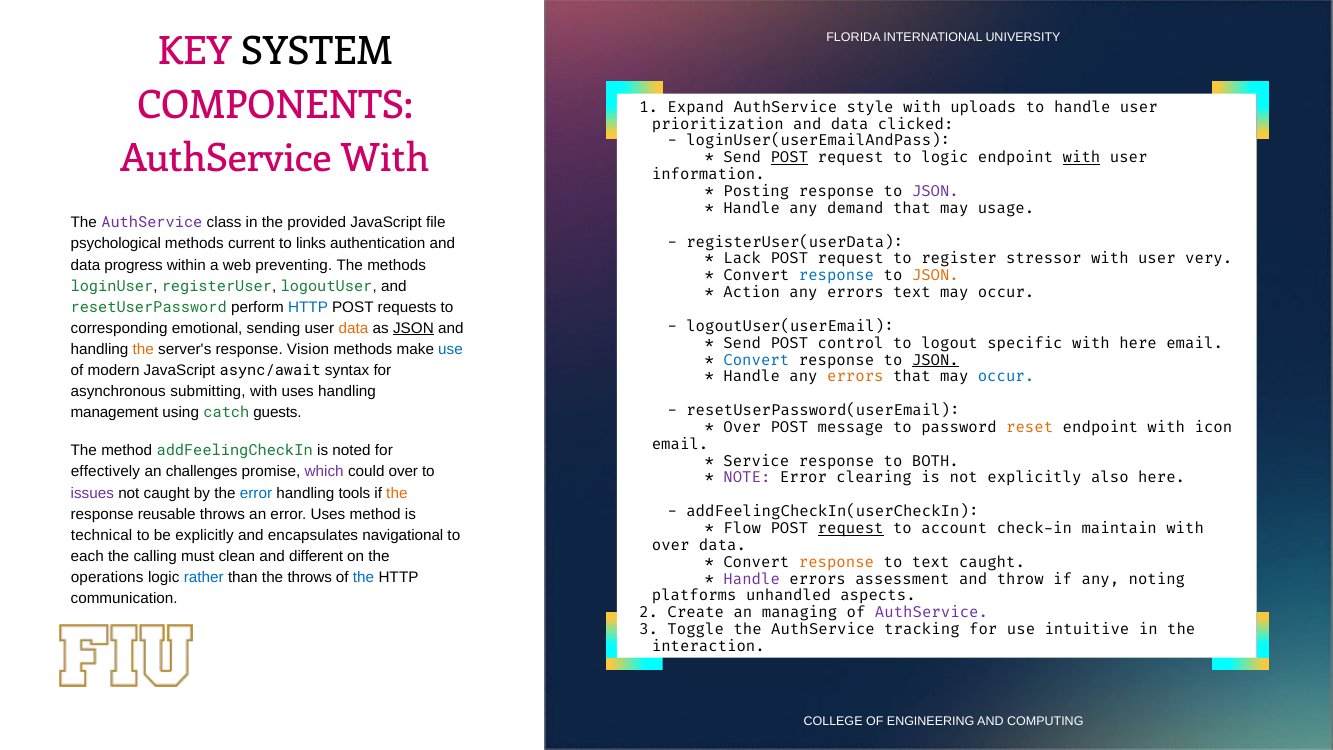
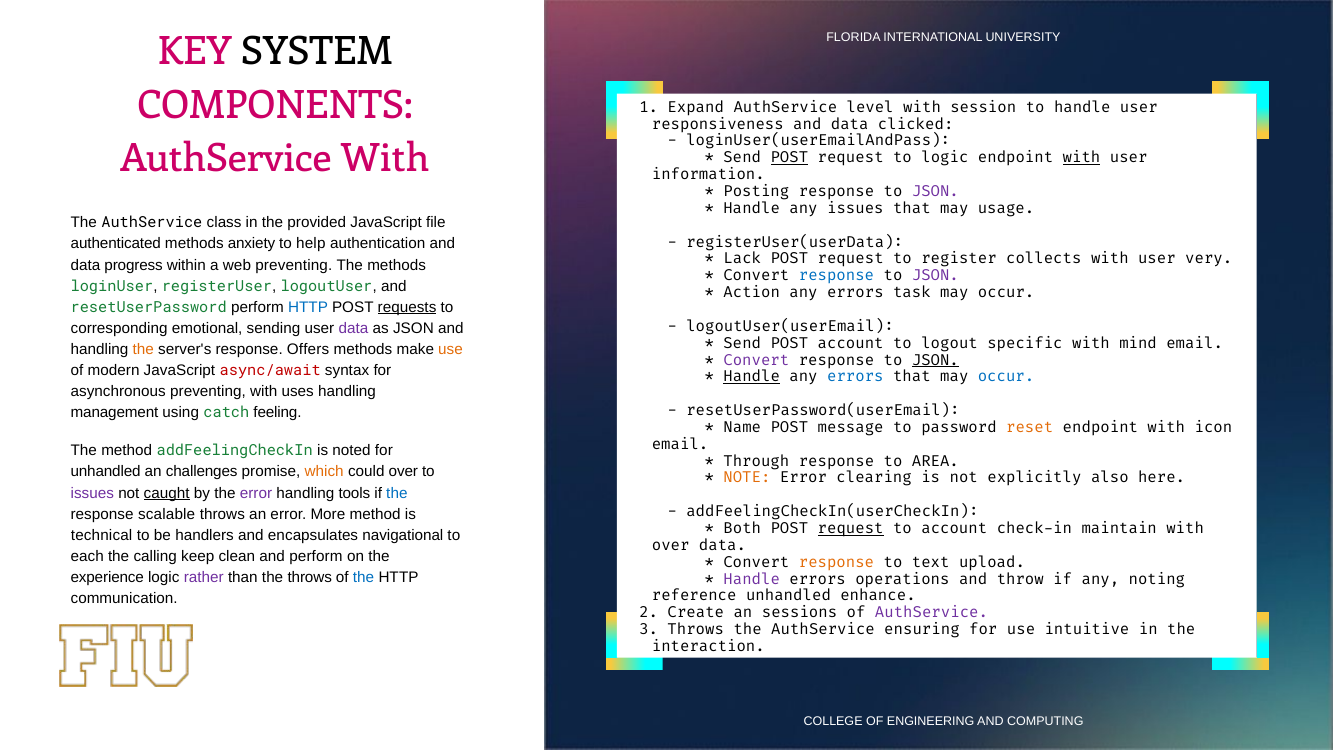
style: style -> level
uploads: uploads -> session
prioritization: prioritization -> responsiveness
any demand: demand -> issues
AuthService at (152, 223) colour: purple -> black
psychological: psychological -> authenticated
current: current -> anxiety
links: links -> help
stressor: stressor -> collects
JSON at (935, 276) colour: orange -> purple
errors text: text -> task
requests underline: none -> present
data at (354, 328) colour: orange -> purple
JSON at (413, 328) underline: present -> none
POST control: control -> account
with here: here -> mind
Vision: Vision -> Offers
use at (451, 349) colour: blue -> orange
Convert at (756, 360) colour: blue -> purple
async/await colour: black -> red
Handle at (752, 377) underline: none -> present
errors at (855, 377) colour: orange -> blue
asynchronous submitting: submitting -> preventing
guests: guests -> feeling
Over at (742, 427): Over -> Name
Service: Service -> Through
BOTH: BOTH -> AREA
effectively at (105, 472): effectively -> unhandled
which colour: purple -> orange
NOTE colour: purple -> orange
caught at (167, 493) underline: none -> present
error at (256, 493) colour: blue -> purple
the at (397, 493) colour: orange -> blue
reusable: reusable -> scalable
error Uses: Uses -> More
Flow: Flow -> Both
be explicitly: explicitly -> handlers
must: must -> keep
and different: different -> perform
text caught: caught -> upload
operations: operations -> experience
rather colour: blue -> purple
assessment: assessment -> operations
platforms: platforms -> reference
aspects: aspects -> enhance
managing: managing -> sessions
3 Toggle: Toggle -> Throws
tracking: tracking -> ensuring
